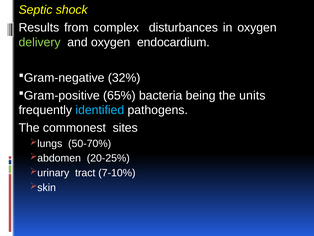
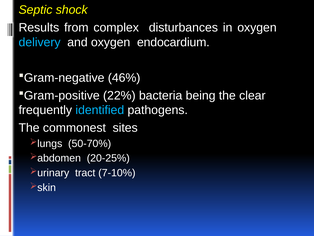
delivery colour: light green -> light blue
32%: 32% -> 46%
65%: 65% -> 22%
units: units -> clear
